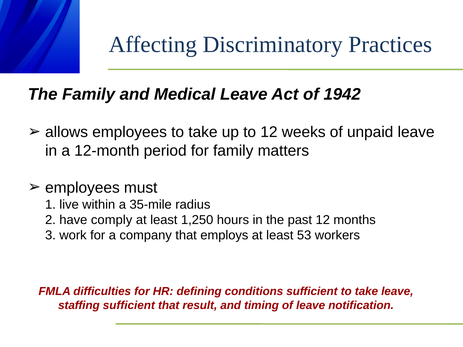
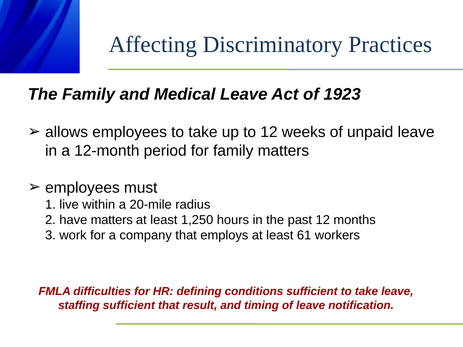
1942: 1942 -> 1923
35-mile: 35-mile -> 20-mile
have comply: comply -> matters
53: 53 -> 61
